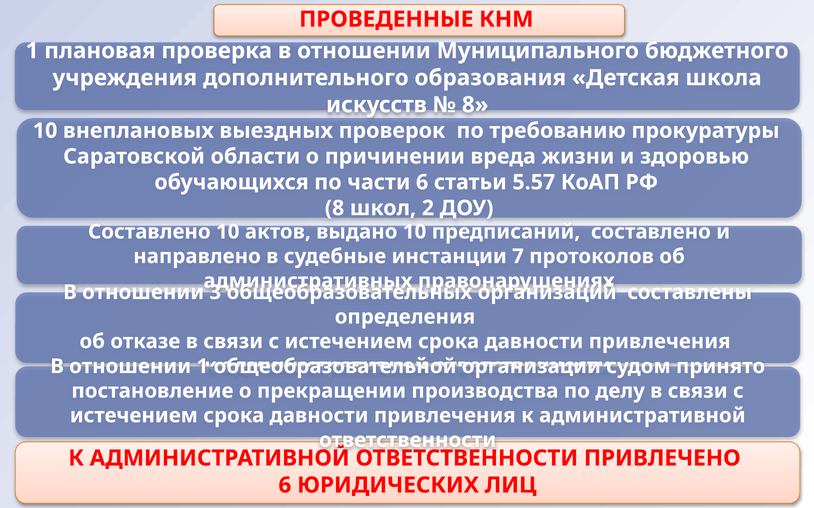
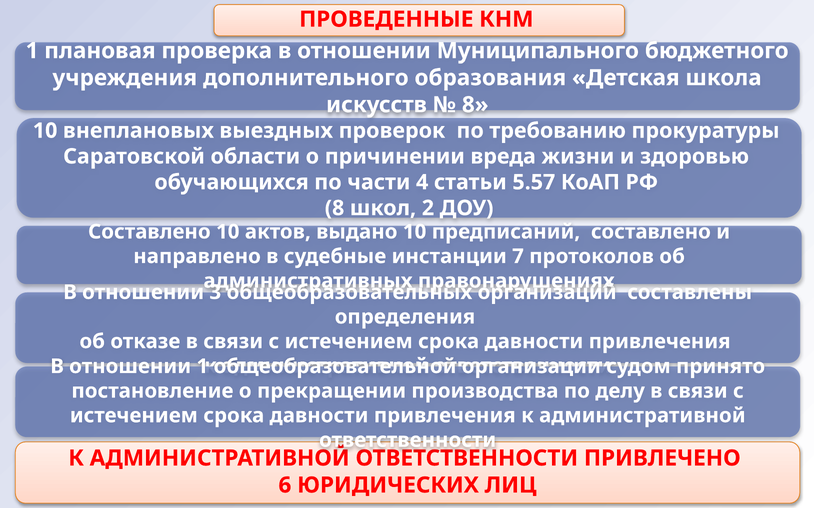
части 6: 6 -> 4
